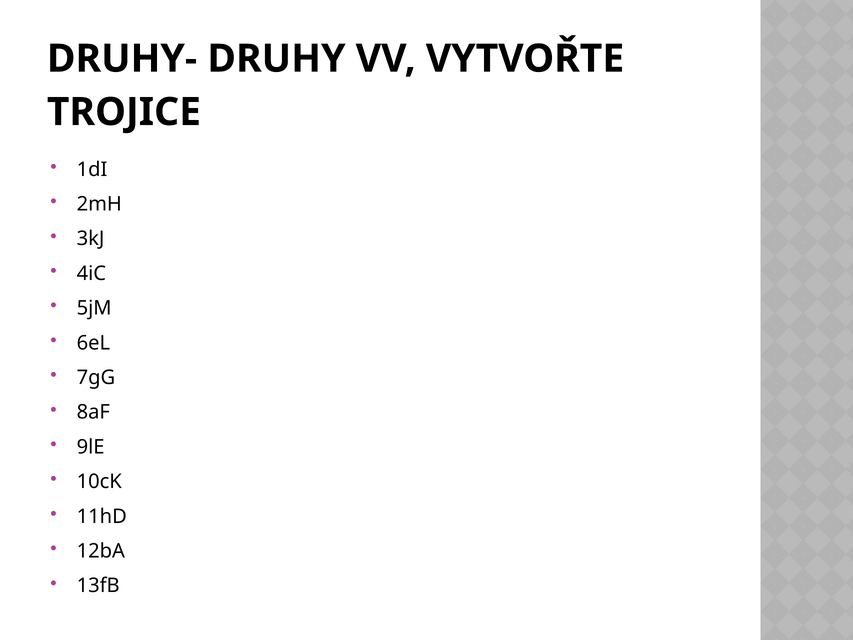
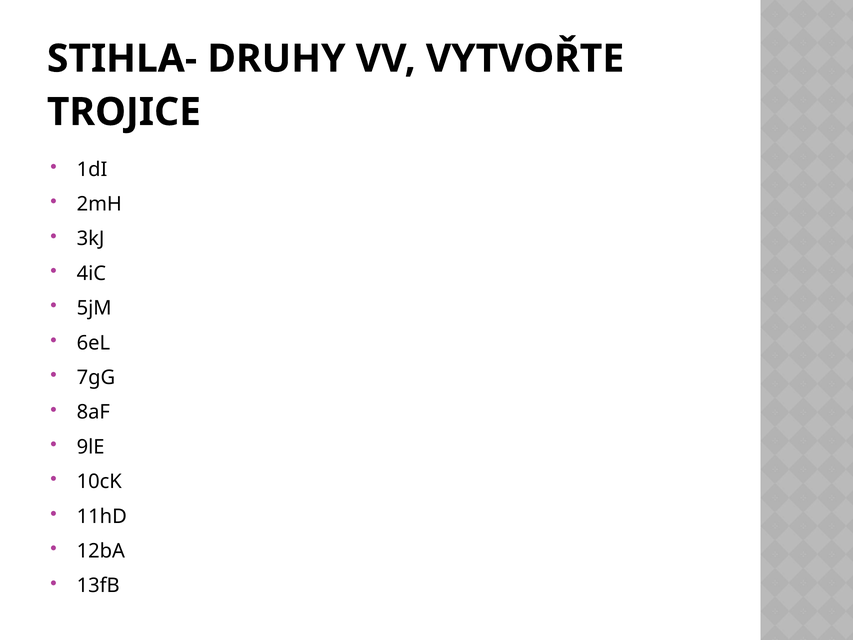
DRUHY-: DRUHY- -> STIHLA-
